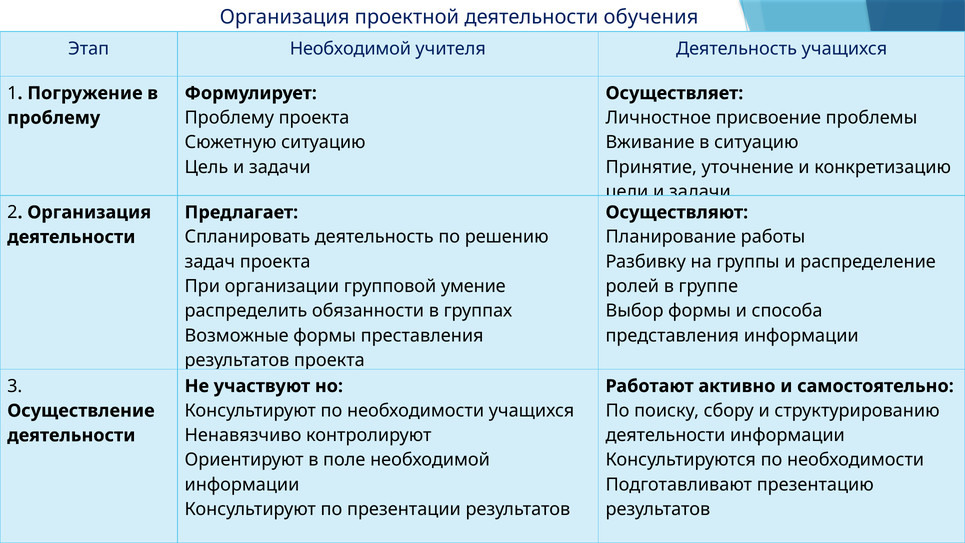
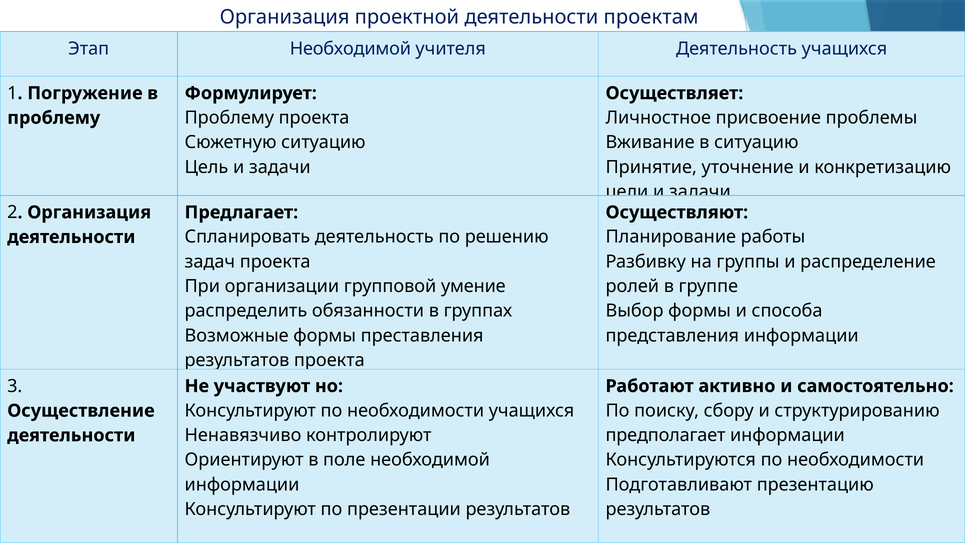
обучения: обучения -> проектам
деятельности at (665, 435): деятельности -> предполагает
